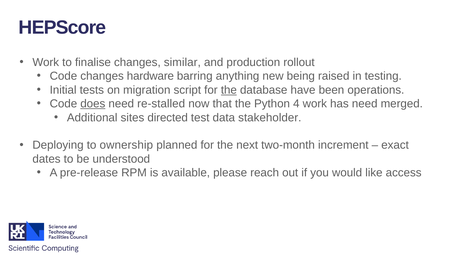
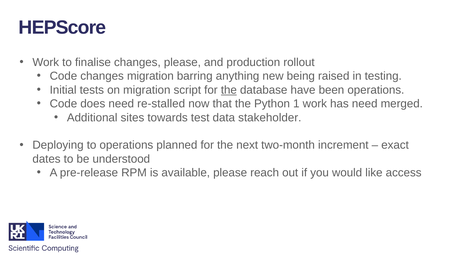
changes similar: similar -> please
changes hardware: hardware -> migration
does underline: present -> none
4: 4 -> 1
directed: directed -> towards
to ownership: ownership -> operations
